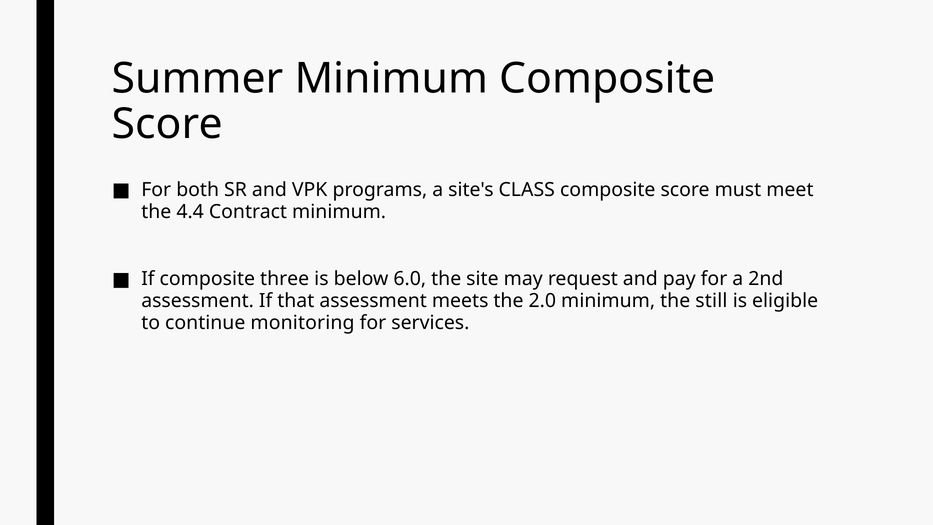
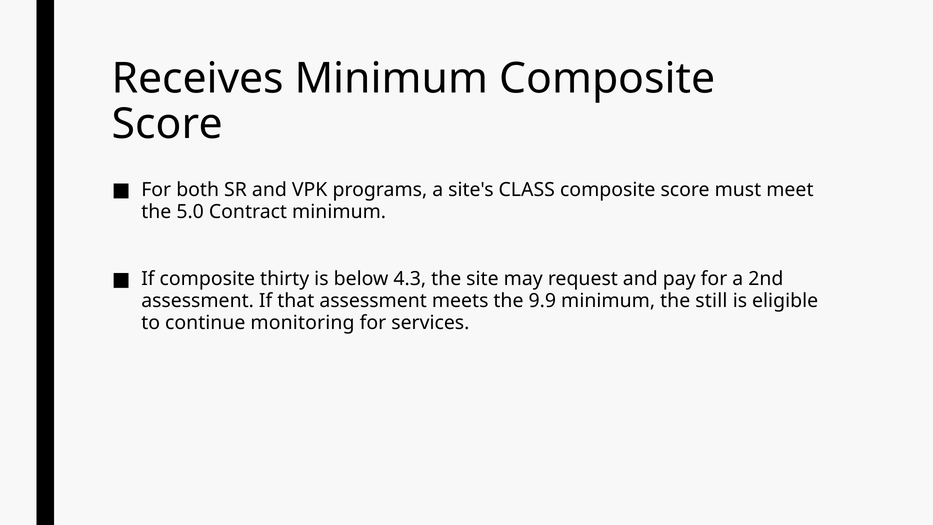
Summer: Summer -> Receives
4.4: 4.4 -> 5.0
three: three -> thirty
6.0: 6.0 -> 4.3
2.0: 2.0 -> 9.9
